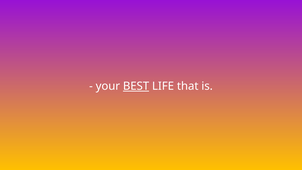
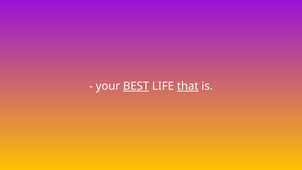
that underline: none -> present
